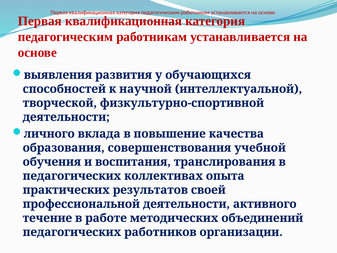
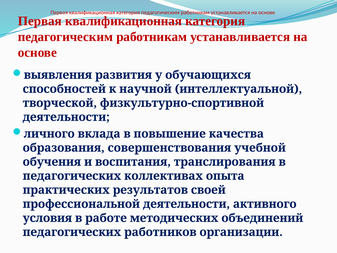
течение: течение -> условия
